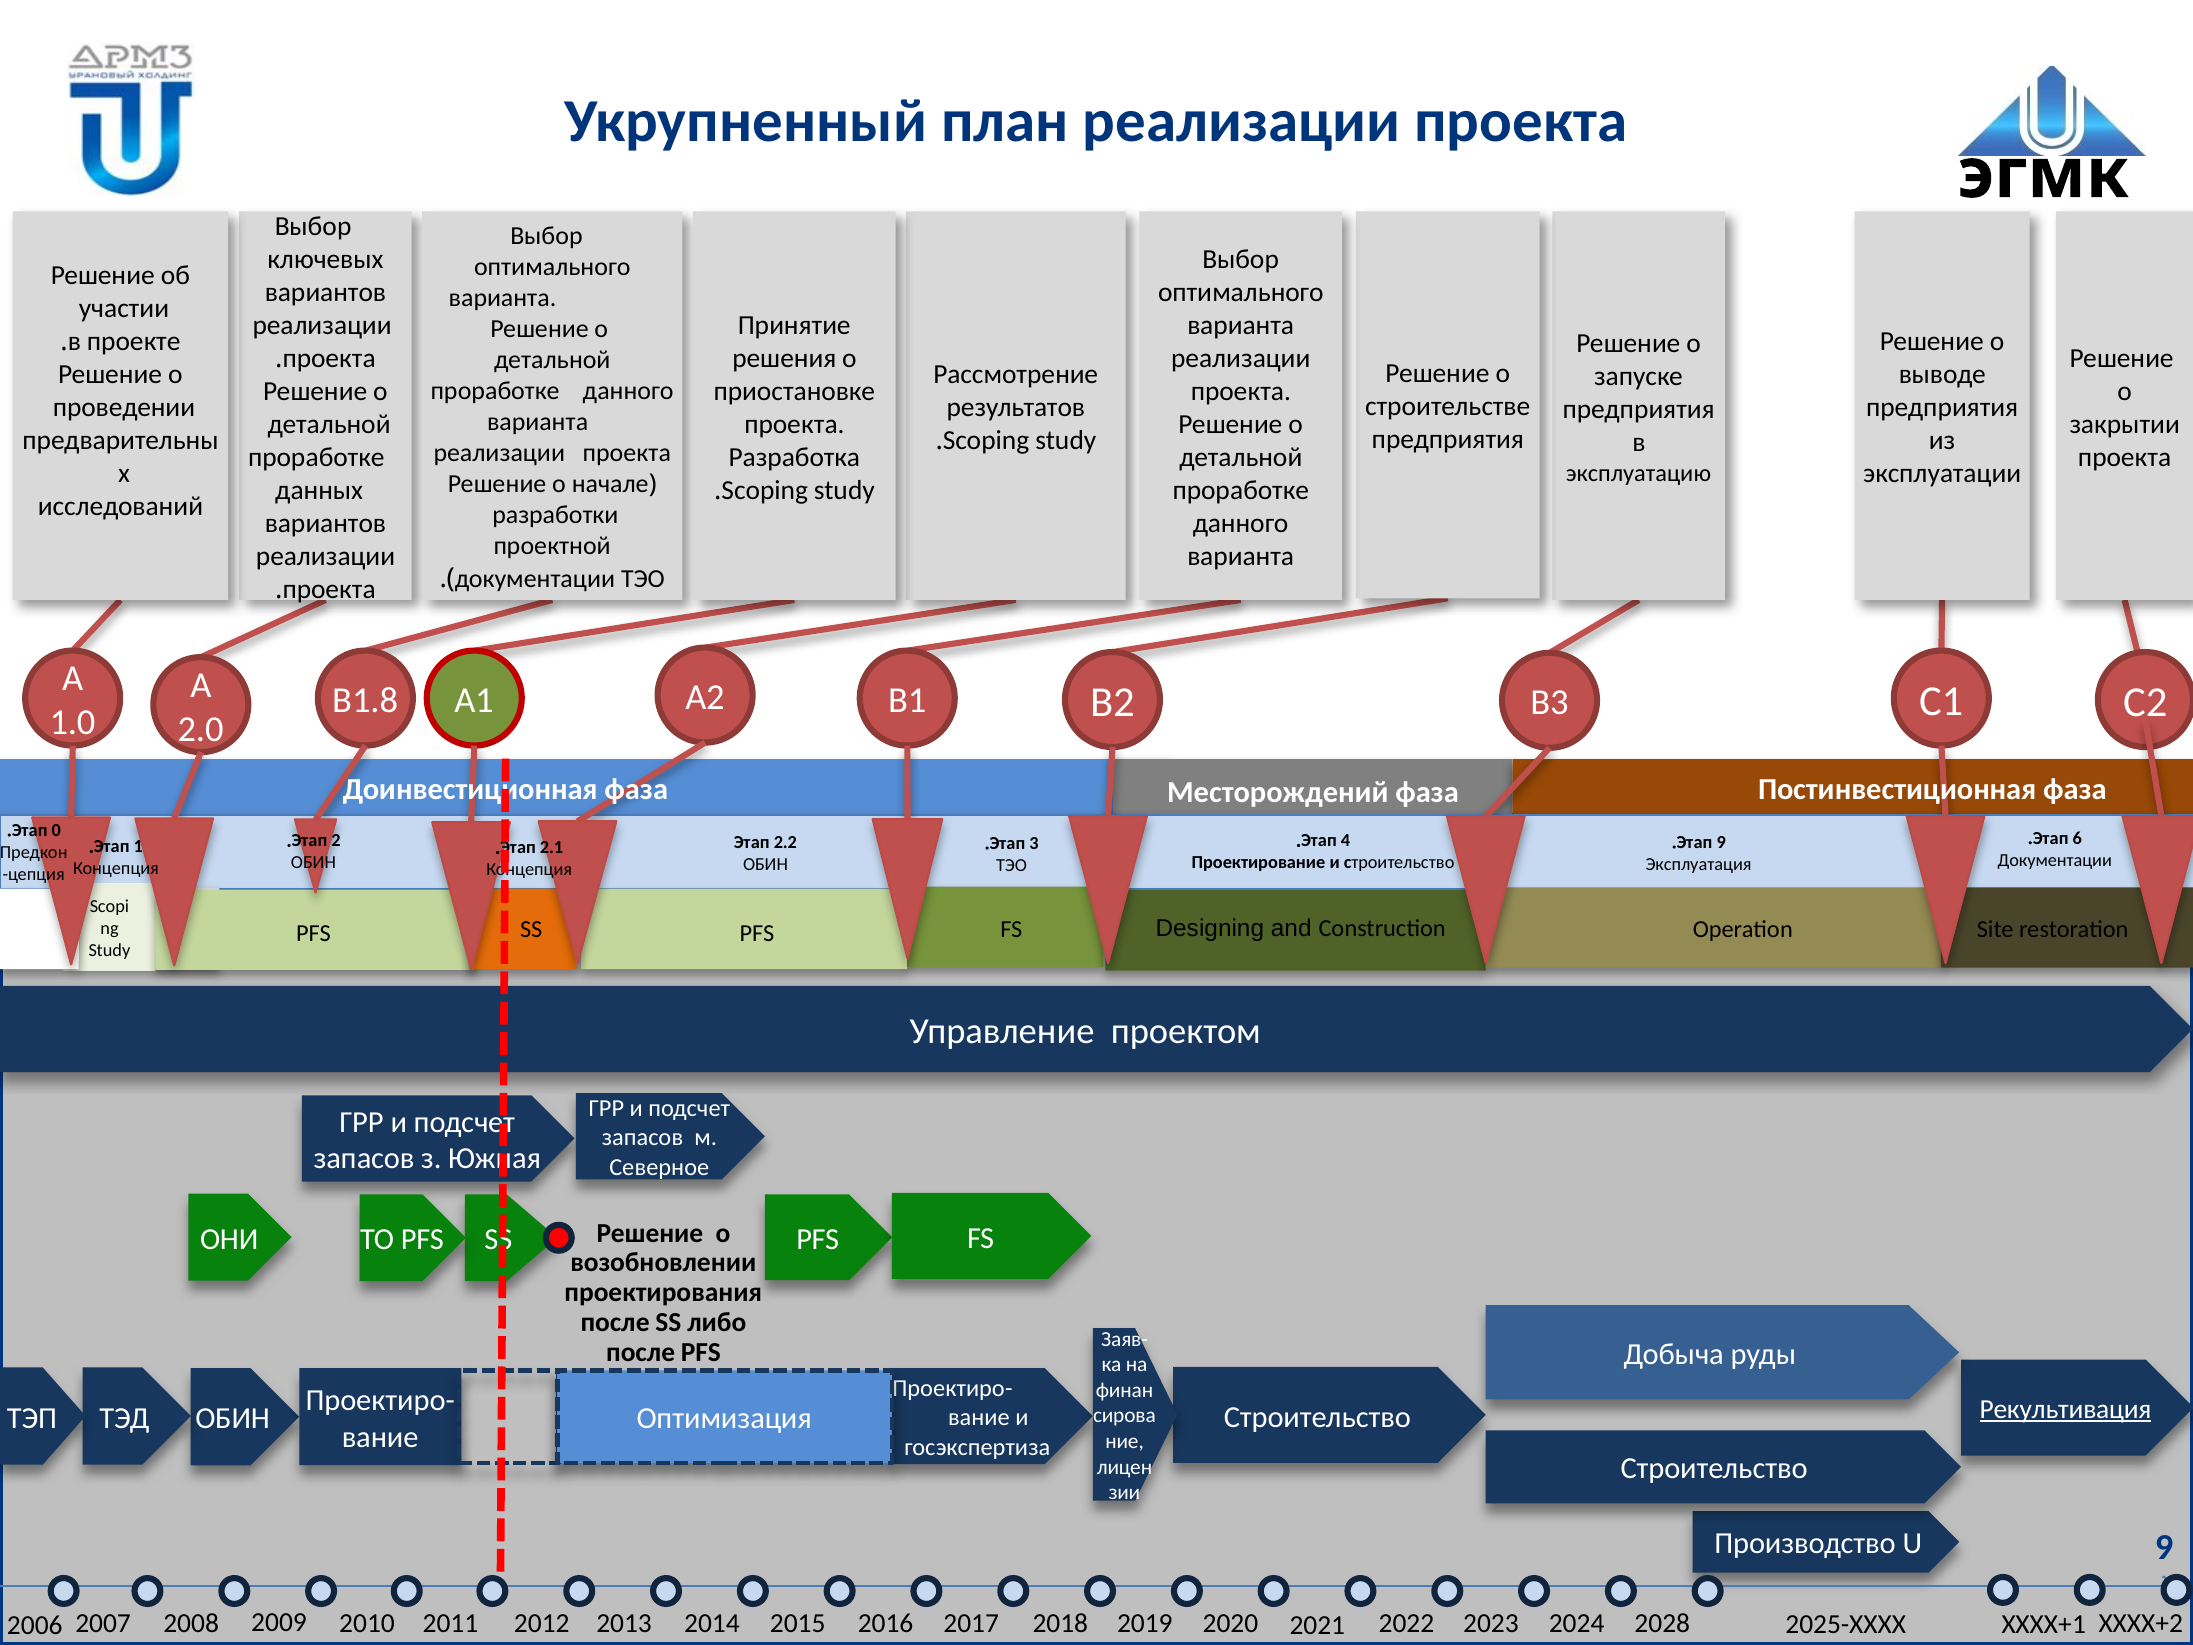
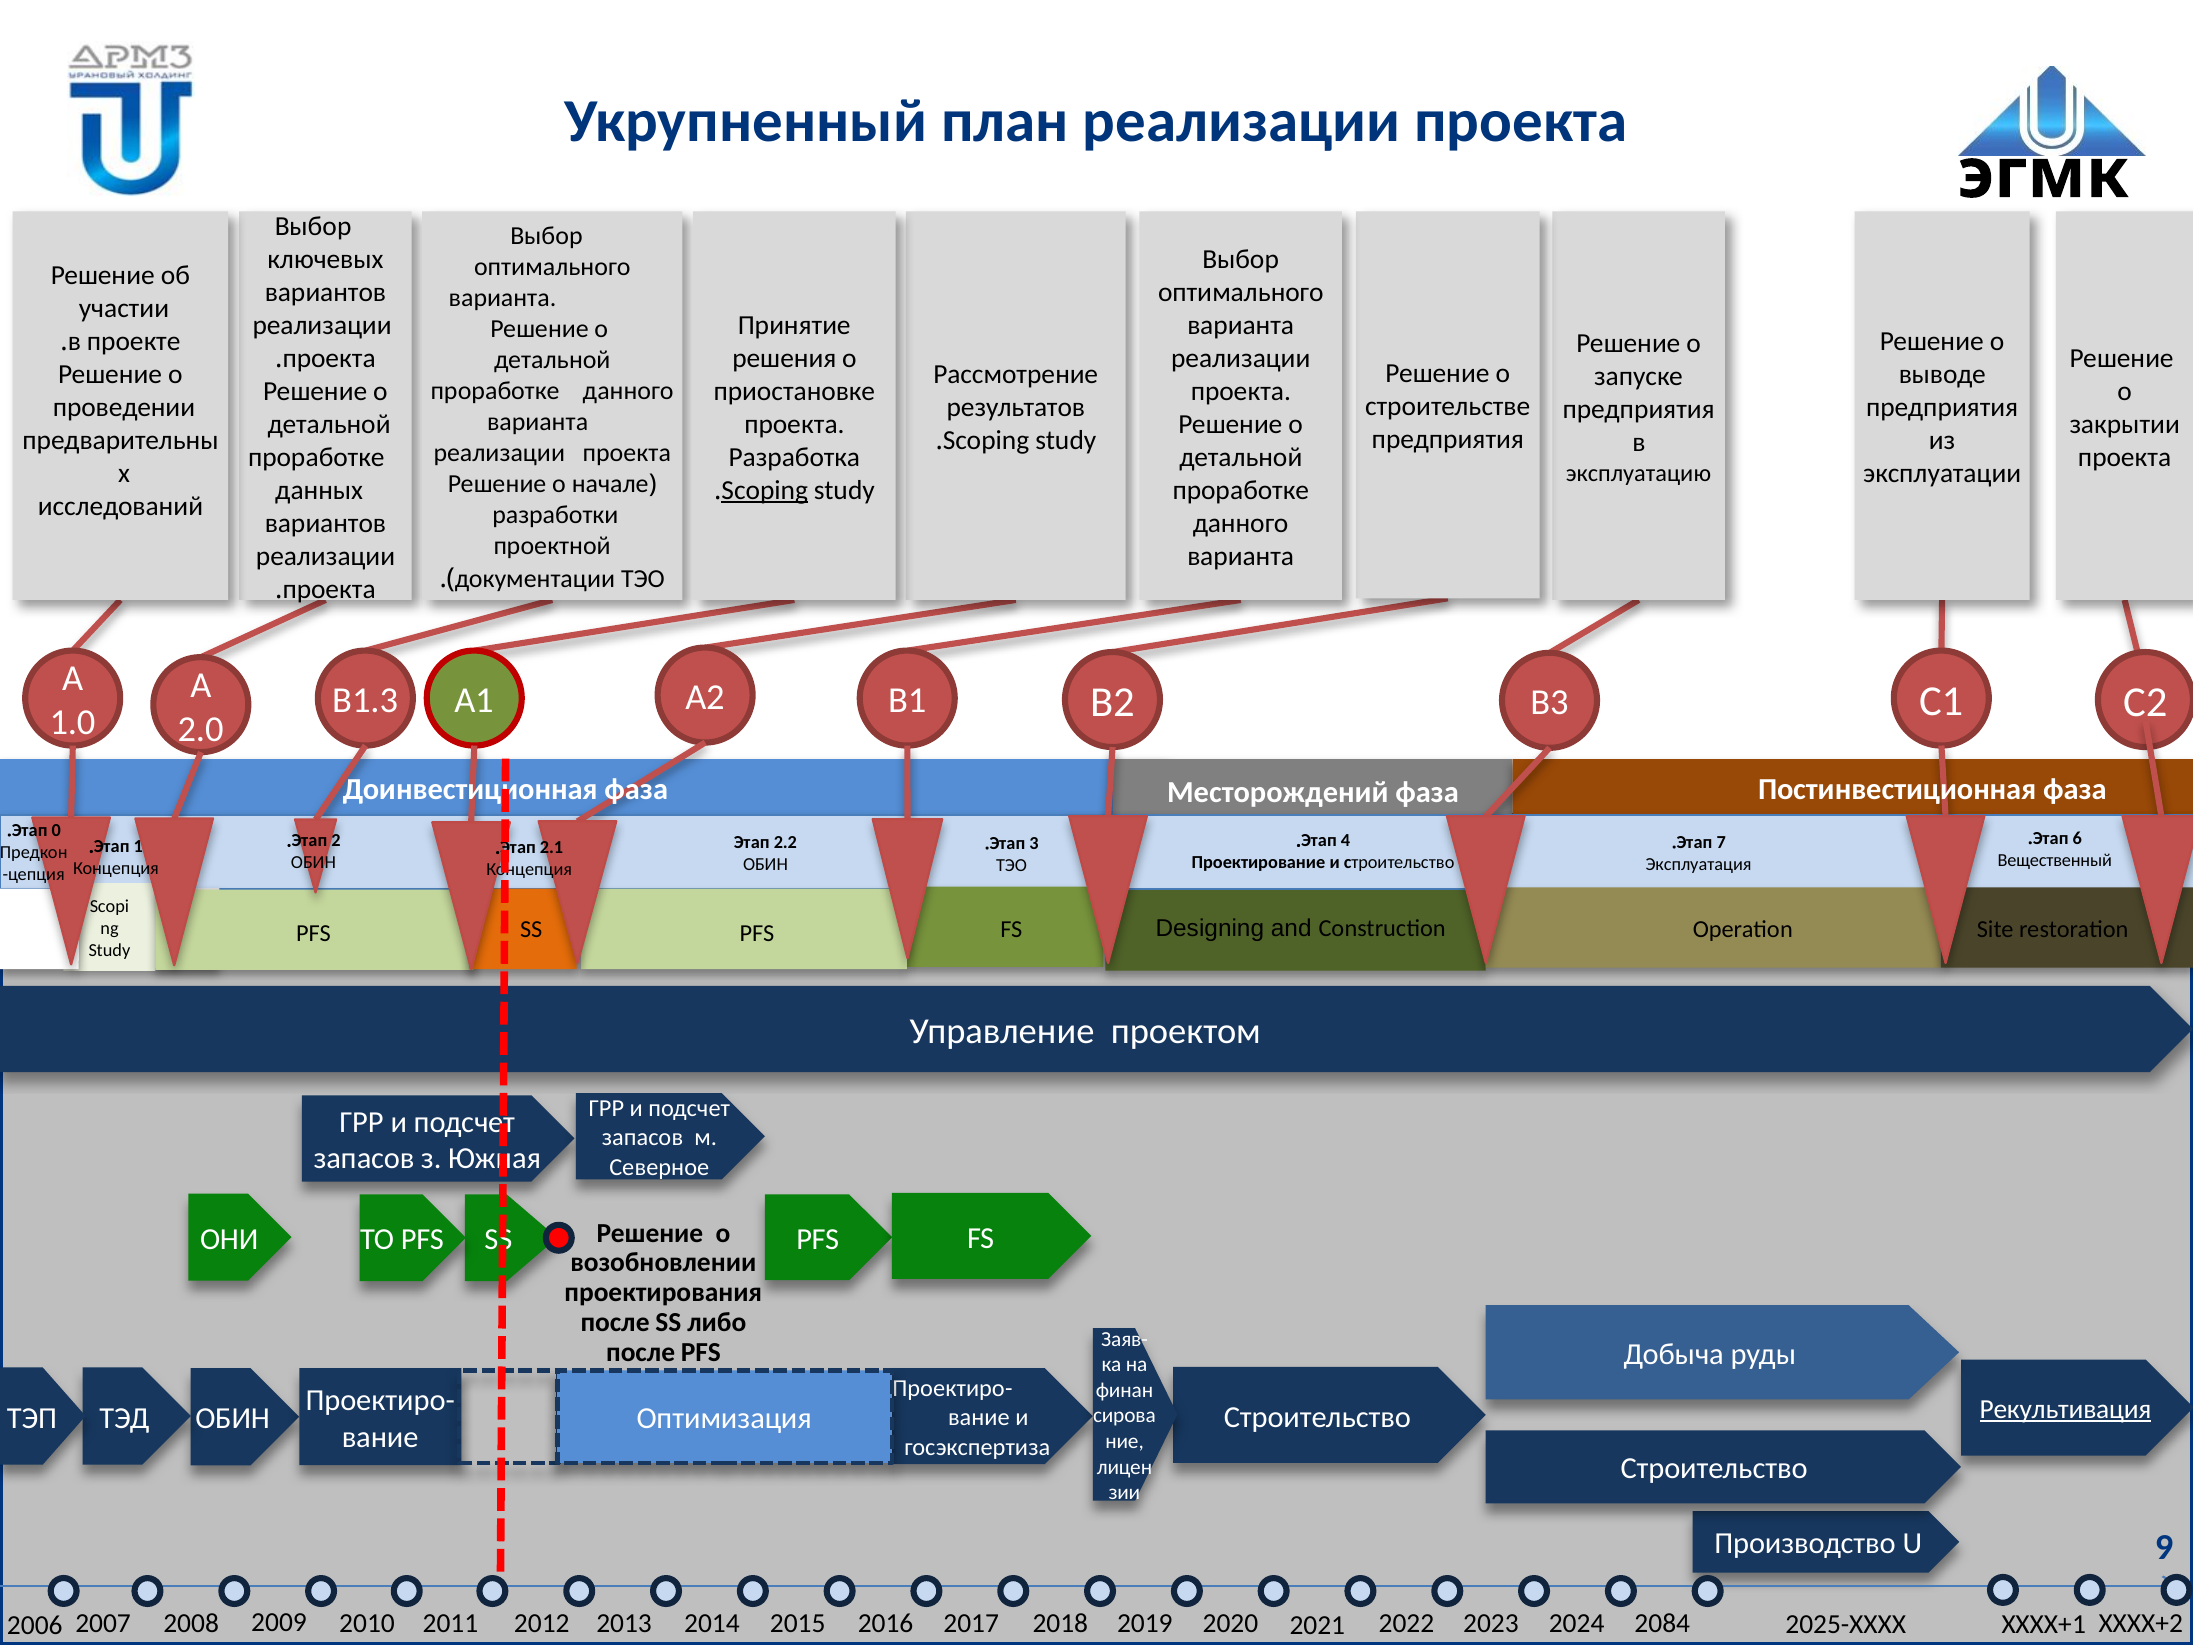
Scoping at (765, 490) underline: none -> present
В1.8: В1.8 -> В1.3
Этап 9: 9 -> 7
Документации at (2055, 860): Документации -> Вещественный
2028: 2028 -> 2084
